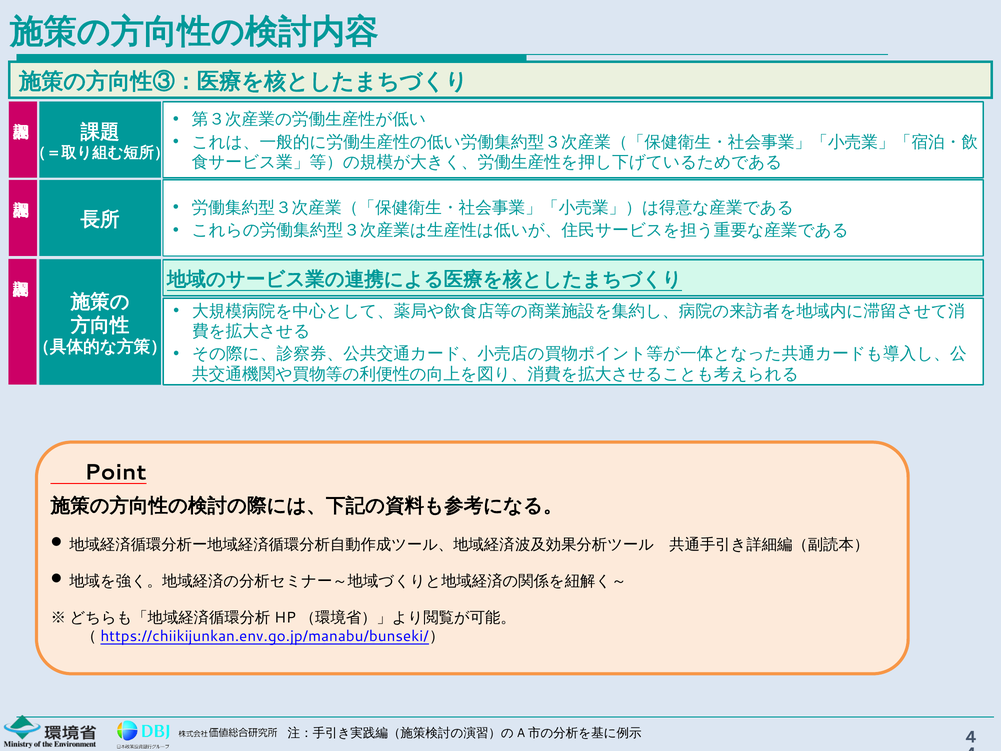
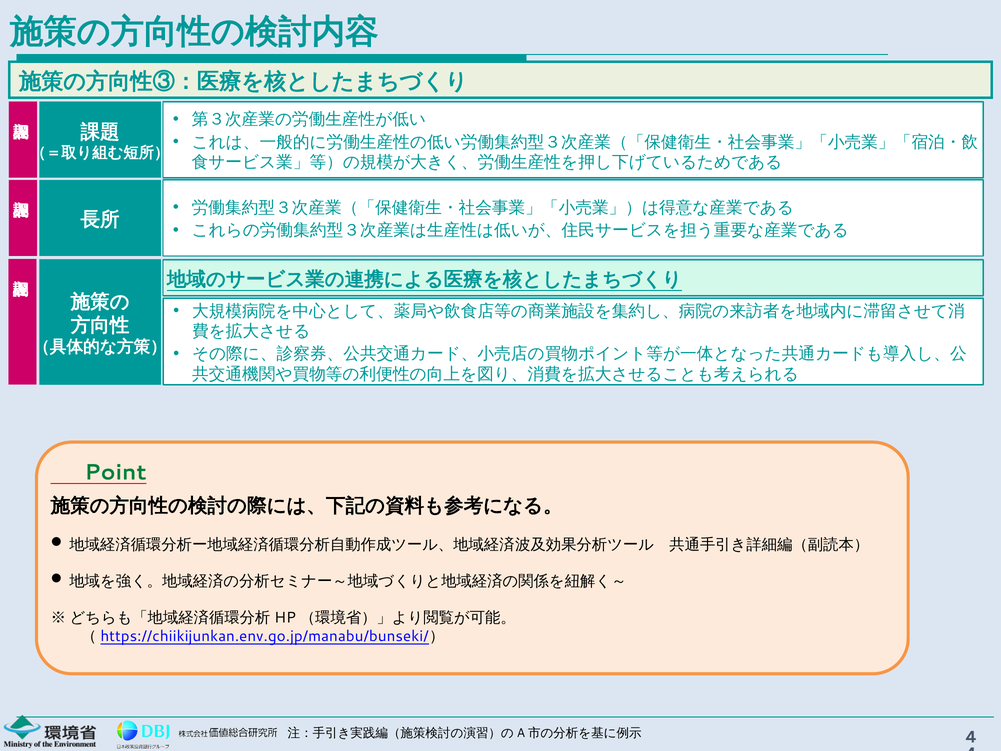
Point colour: black -> green
